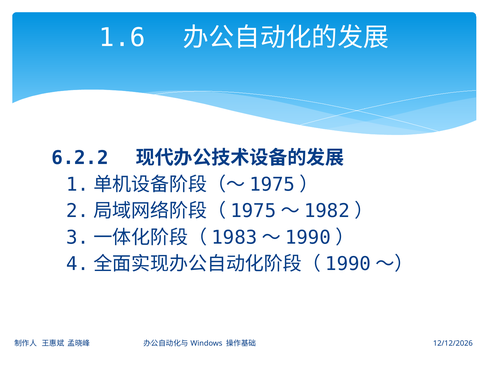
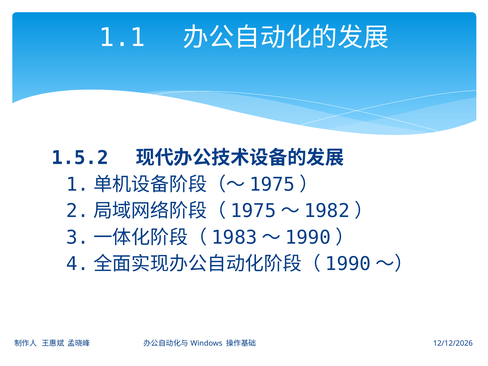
1.6: 1.6 -> 1.1
6.2.2: 6.2.2 -> 1.5.2
